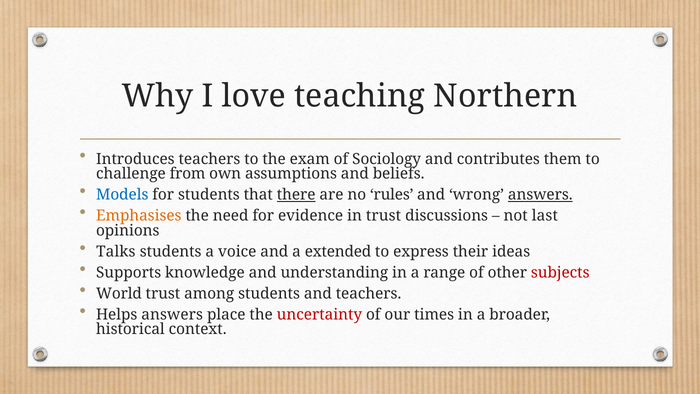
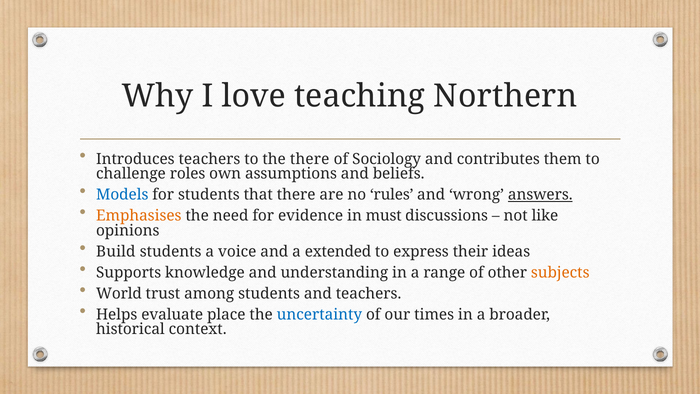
the exam: exam -> there
from: from -> roles
there at (296, 195) underline: present -> none
in trust: trust -> must
last: last -> like
Talks: Talks -> Build
subjects colour: red -> orange
Helps answers: answers -> evaluate
uncertainty colour: red -> blue
